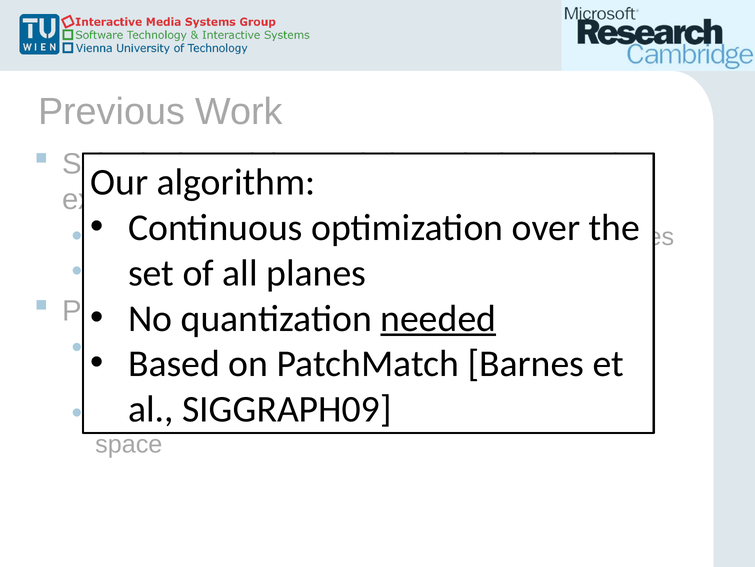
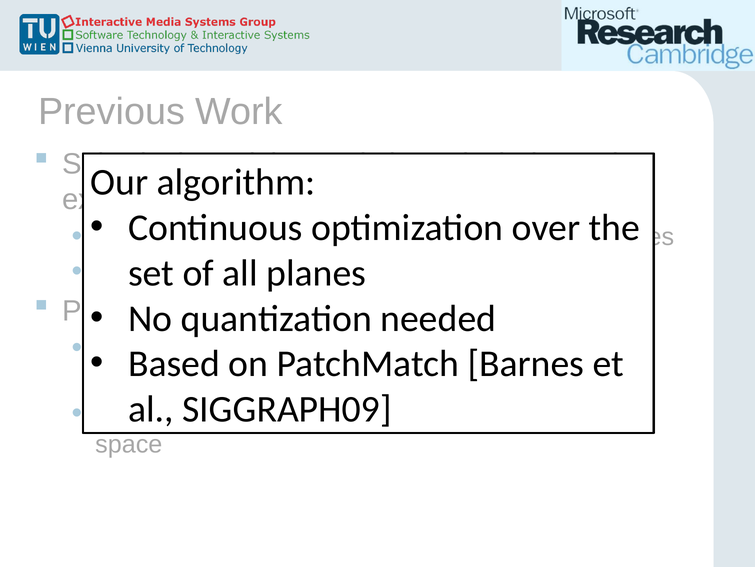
needed underline: present -> none
